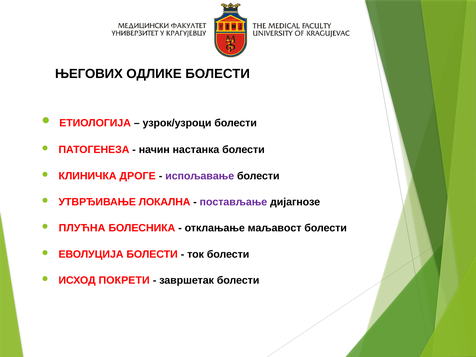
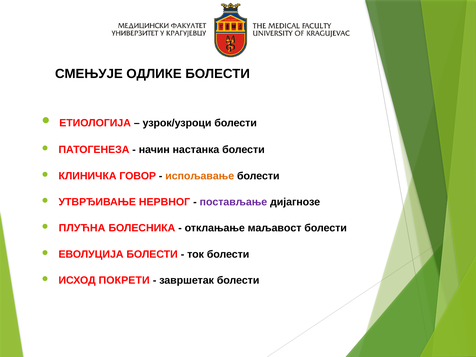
ЊЕГОВИХ: ЊЕГОВИХ -> СМЕЊУЈЕ
ДРОГЕ: ДРОГЕ -> ГОВОР
испољавање colour: purple -> orange
ЛОКАЛНА: ЛОКАЛНА -> НЕРВНОГ
